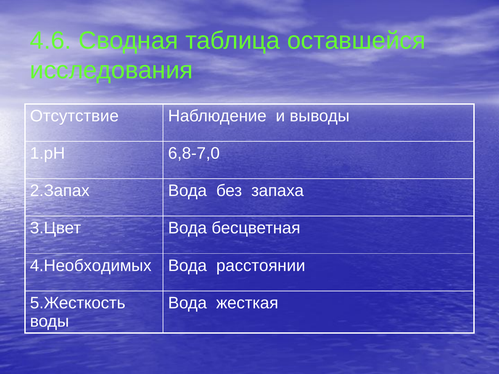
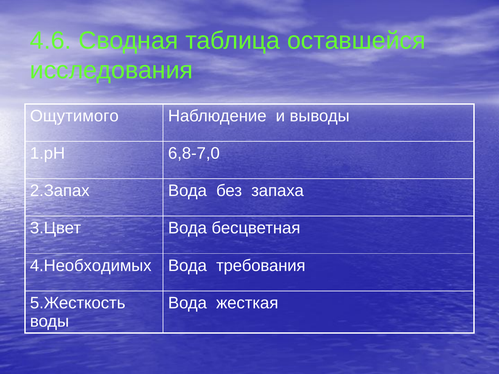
Отсутствие: Отсутствие -> Ощутимого
расстоянии: расстоянии -> требования
